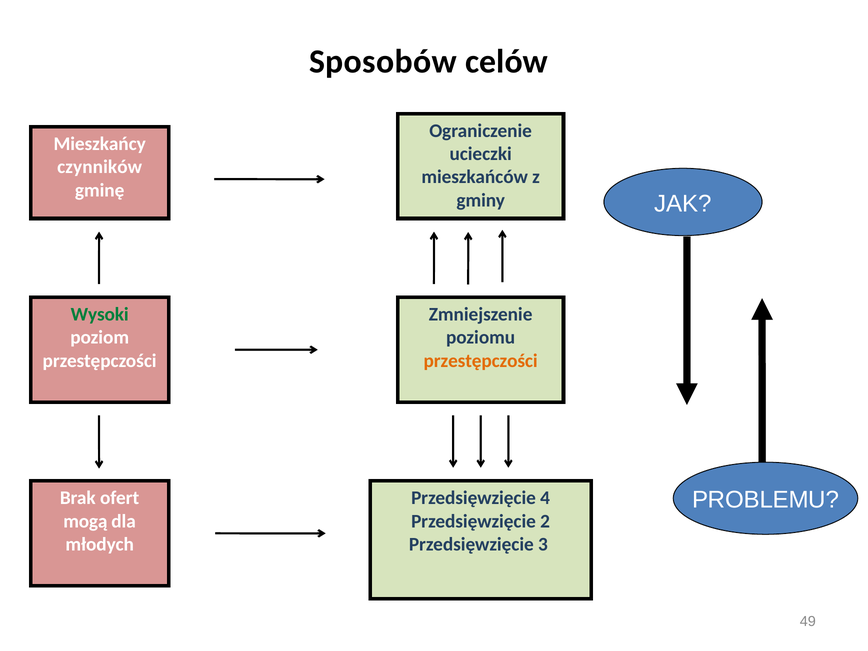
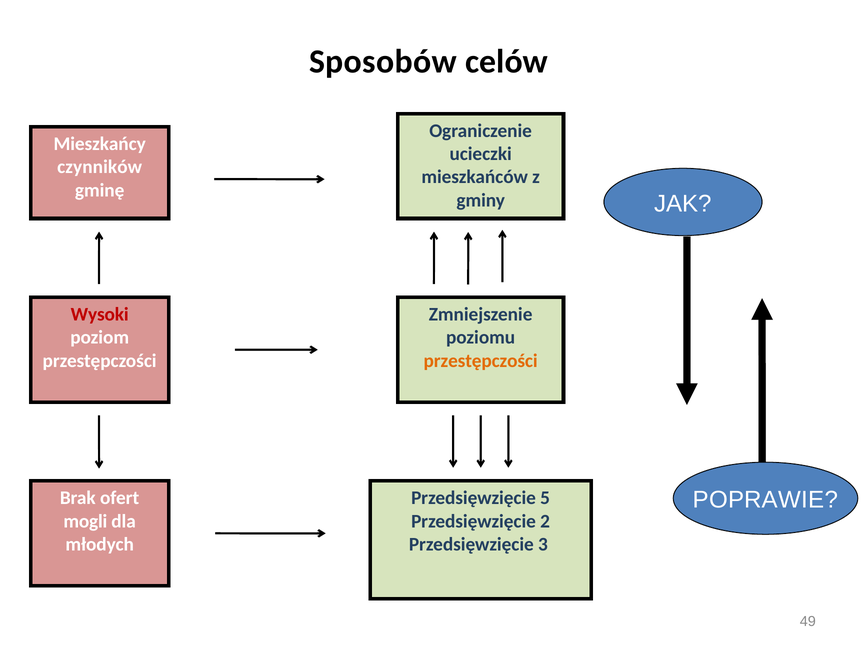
Wysoki colour: green -> red
PROBLEMU: PROBLEMU -> POPRAWIE
4: 4 -> 5
mogą: mogą -> mogli
